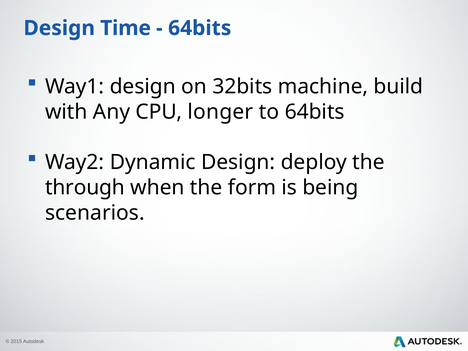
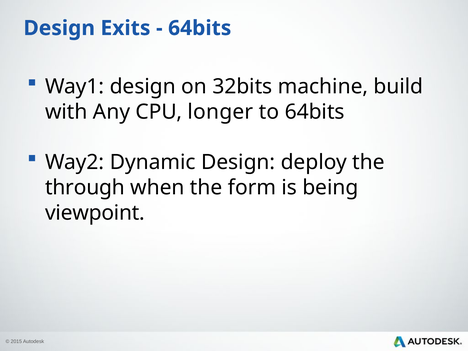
Time: Time -> Exits
scenarios: scenarios -> viewpoint
